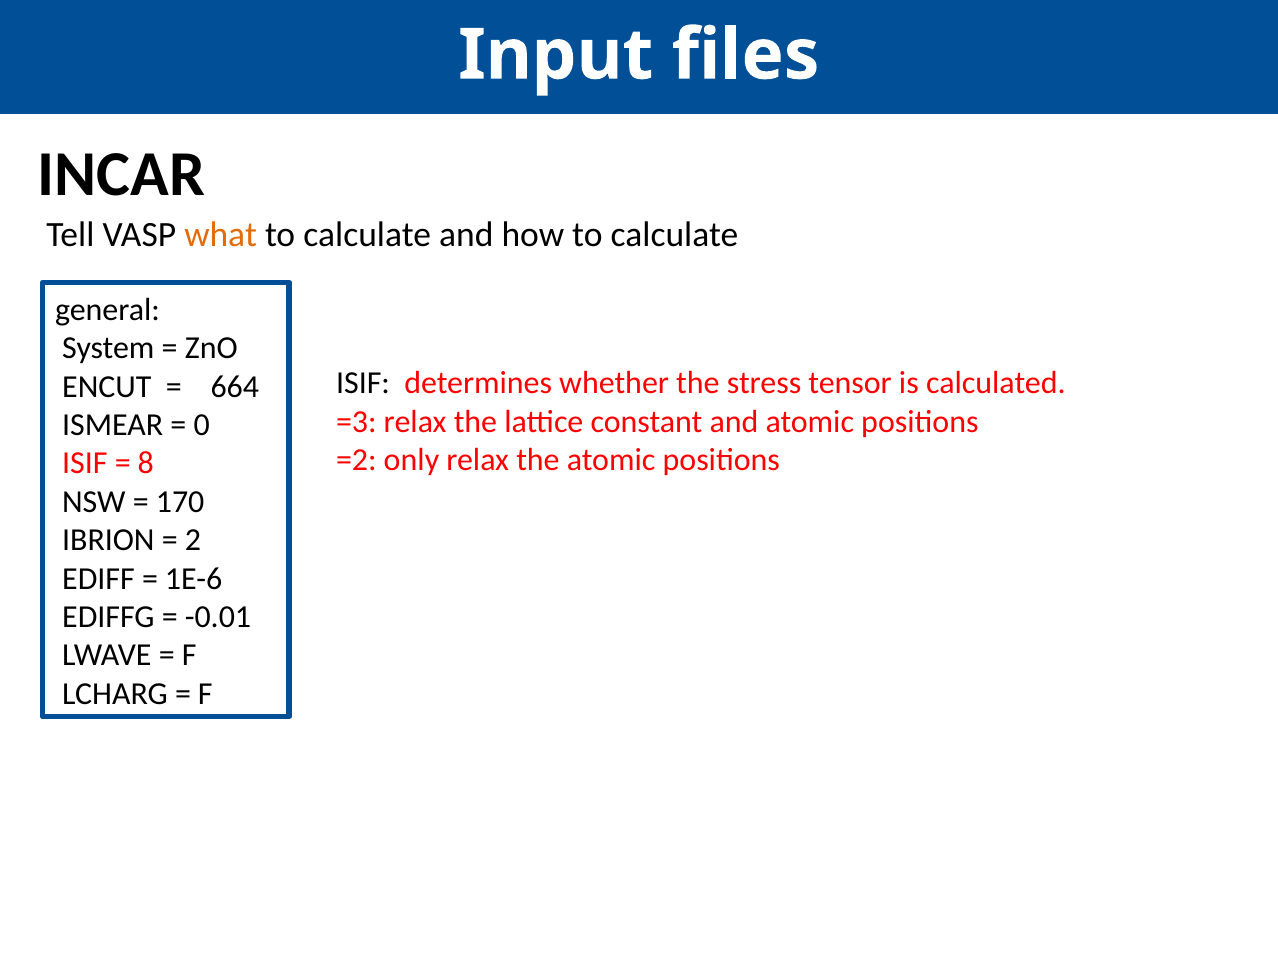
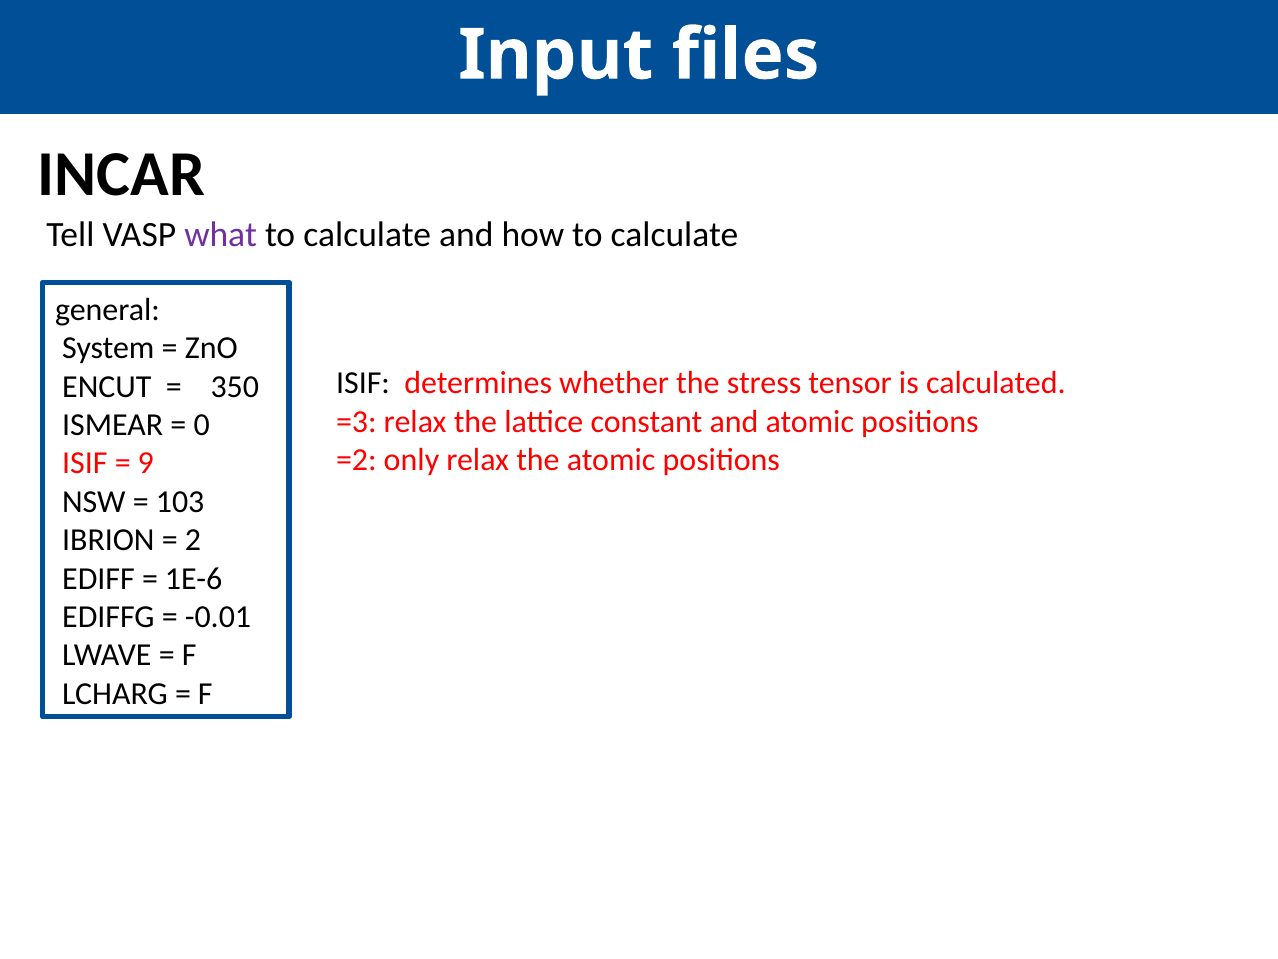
what colour: orange -> purple
664: 664 -> 350
8: 8 -> 9
170: 170 -> 103
